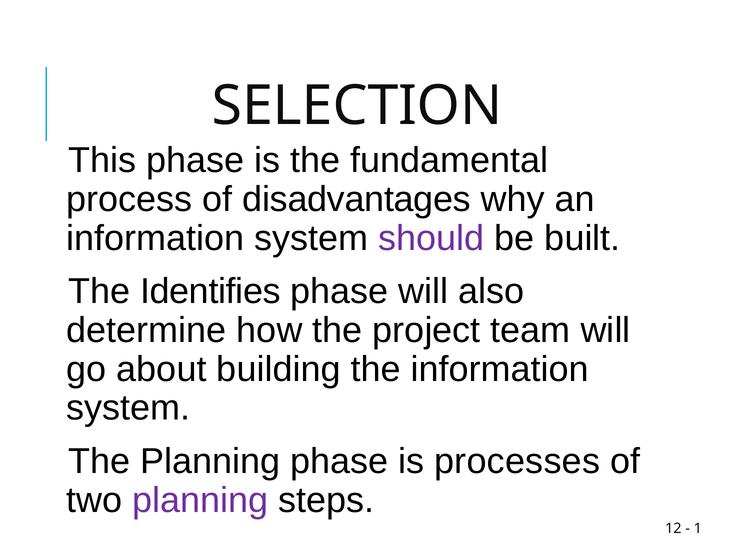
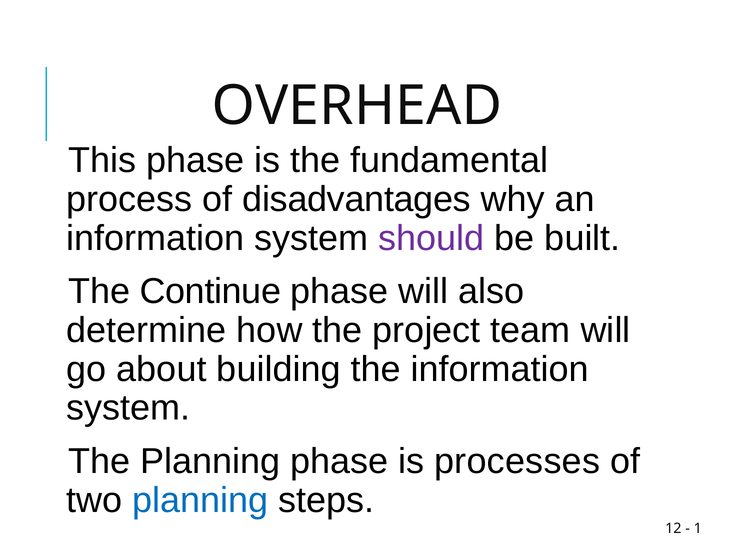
SELECTION: SELECTION -> OVERHEAD
Identifies: Identifies -> Continue
planning at (200, 500) colour: purple -> blue
